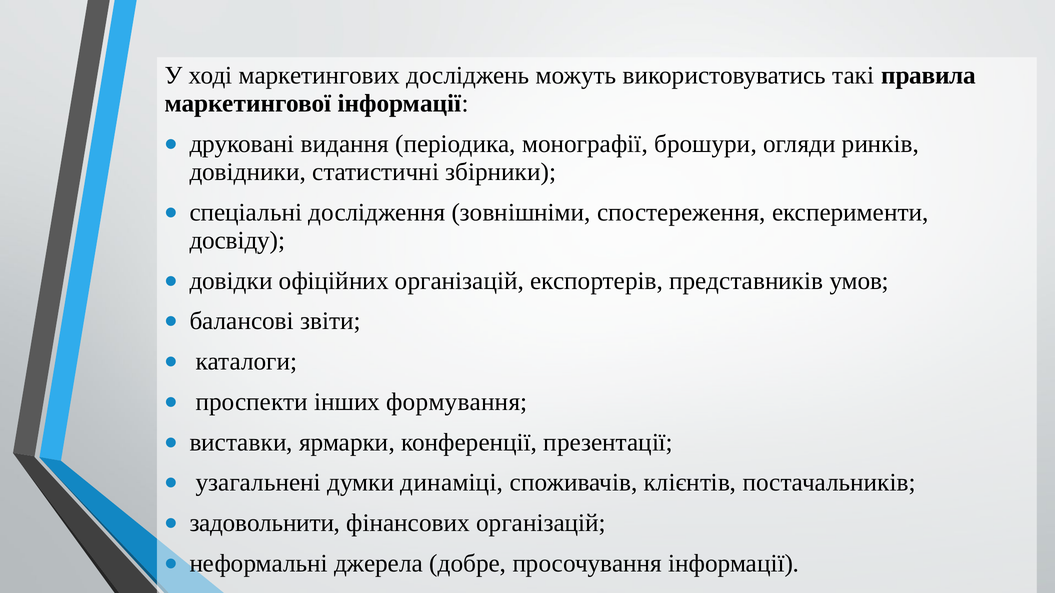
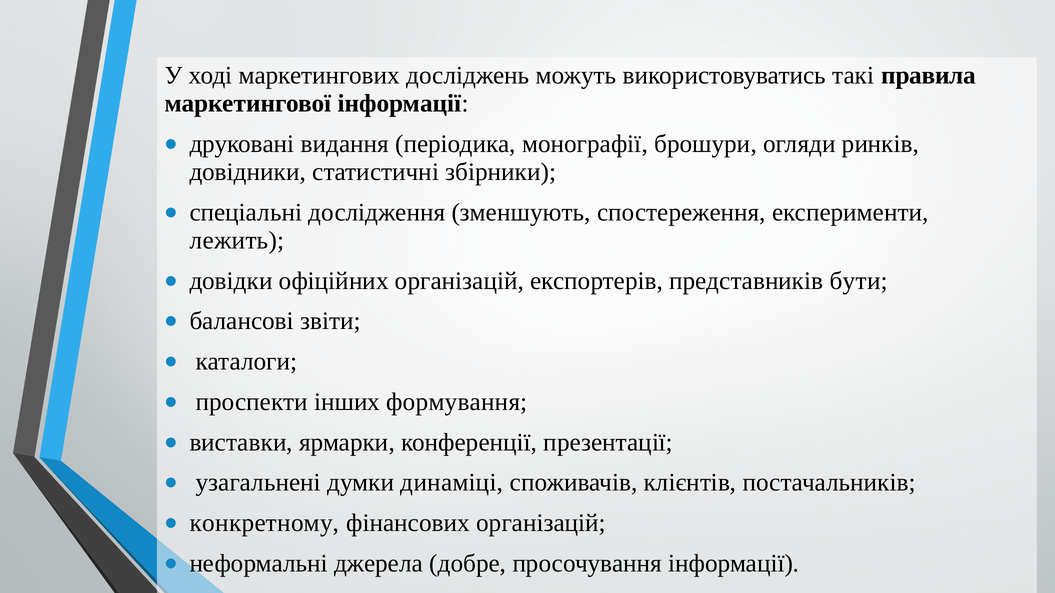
зовнішніми: зовнішніми -> зменшують
досвіду: досвіду -> лежить
умов: умов -> бути
задовольнити: задовольнити -> конкретному
